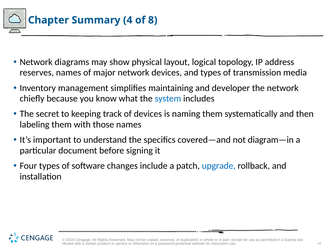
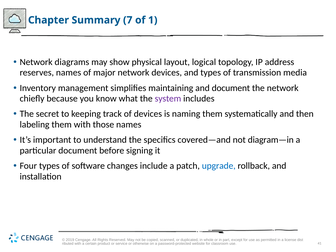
4: 4 -> 7
8: 8 -> 1
and developer: developer -> document
system colour: blue -> purple
